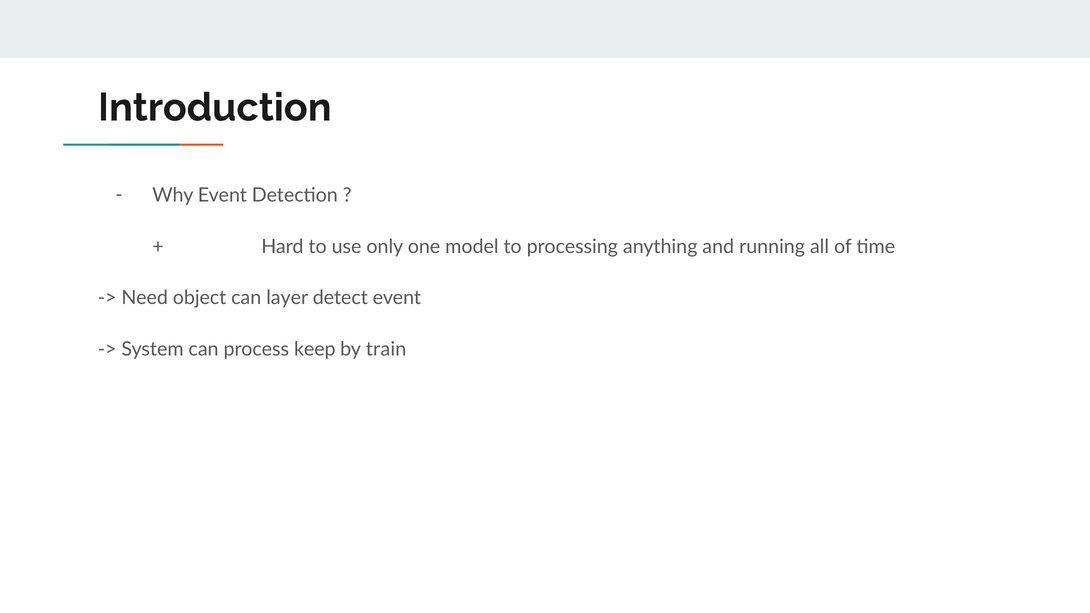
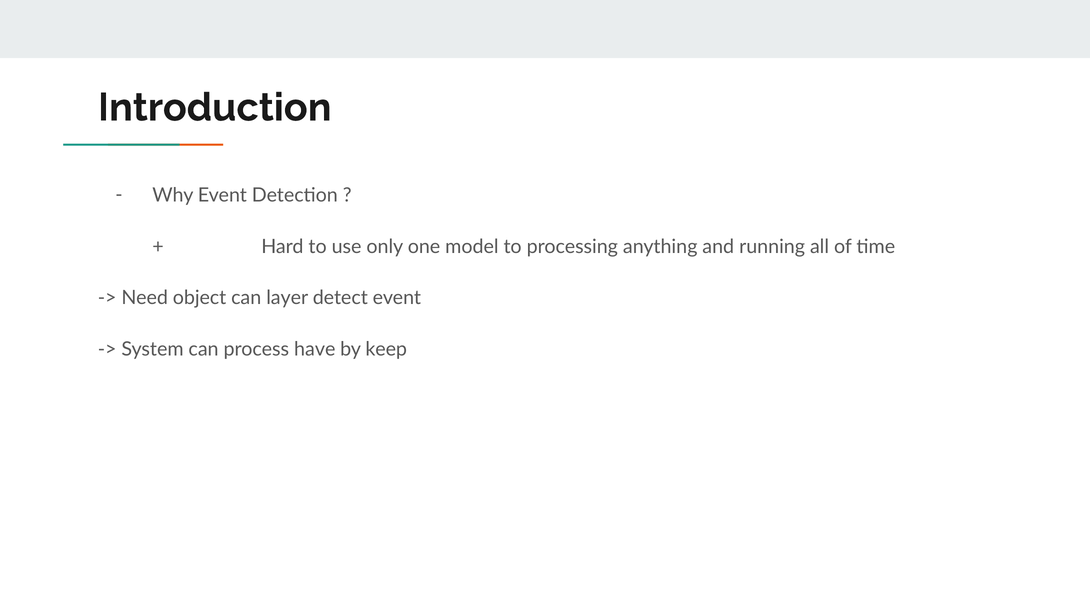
keep: keep -> have
train: train -> keep
